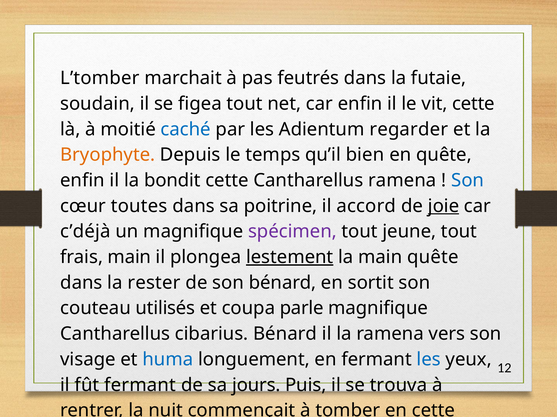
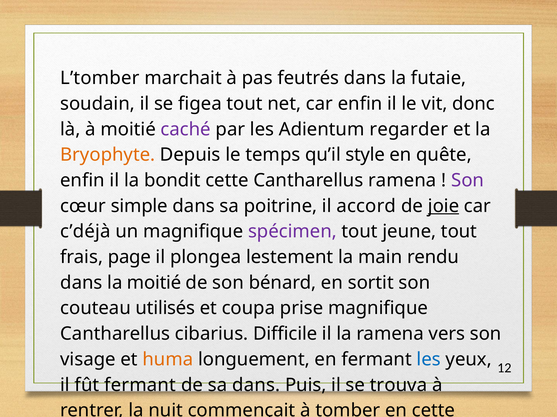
vit cette: cette -> donc
caché colour: blue -> purple
bien: bien -> style
Son at (468, 181) colour: blue -> purple
toutes: toutes -> simple
frais main: main -> page
lestement underline: present -> none
main quête: quête -> rendu
la rester: rester -> moitié
coupa parle: parle -> prise
cibarius Bénard: Bénard -> Difficile
huma colour: blue -> orange
sa jours: jours -> dans
